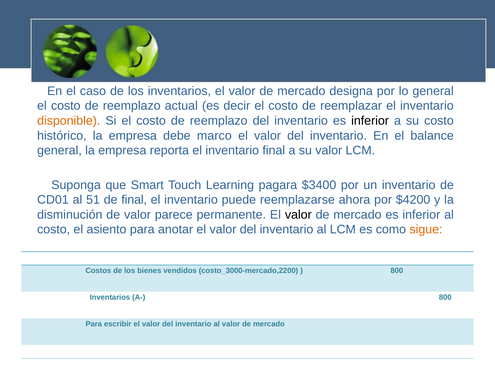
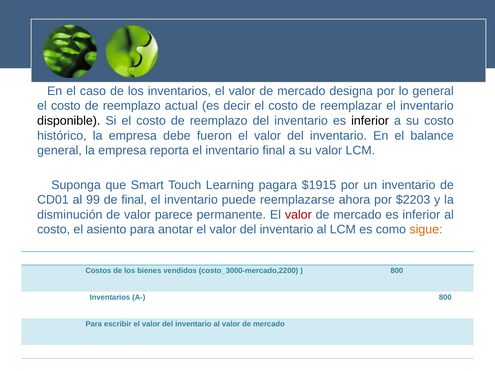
disponible colour: orange -> black
marco: marco -> fueron
$3400: $3400 -> $1915
51: 51 -> 99
$4200: $4200 -> $2203
valor at (298, 215) colour: black -> red
